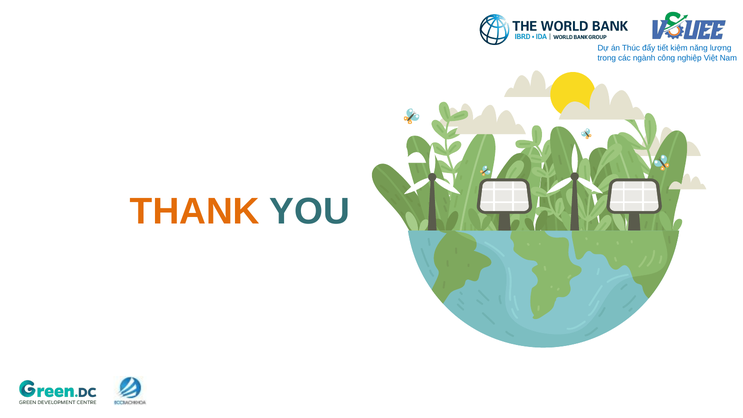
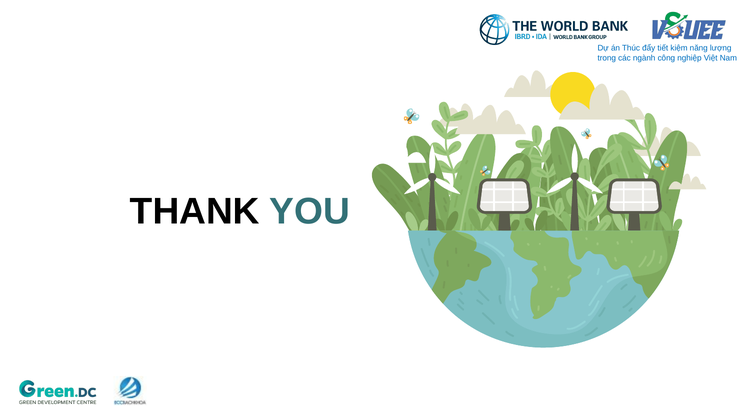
THANK colour: orange -> black
